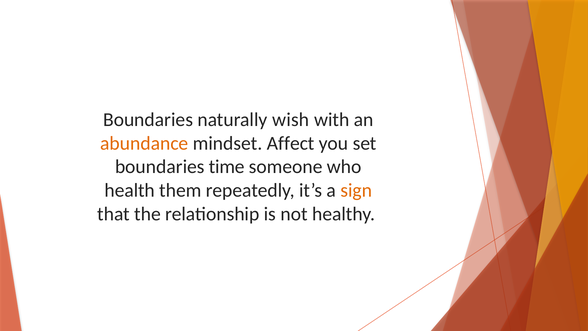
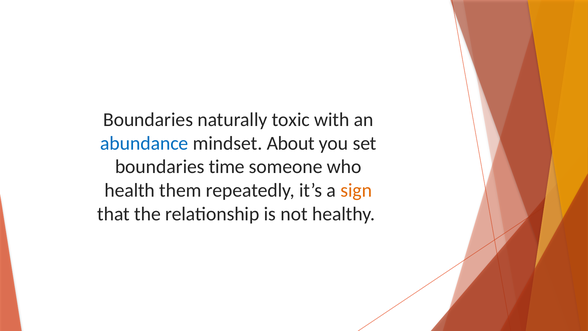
wish: wish -> toxic
abundance colour: orange -> blue
Affect: Affect -> About
